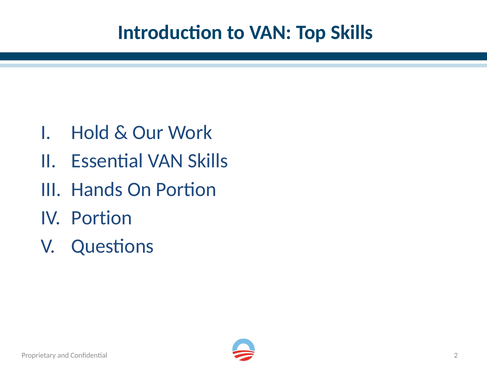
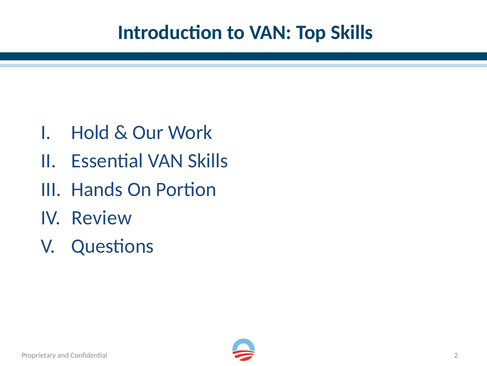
Portion at (102, 217): Portion -> Review
